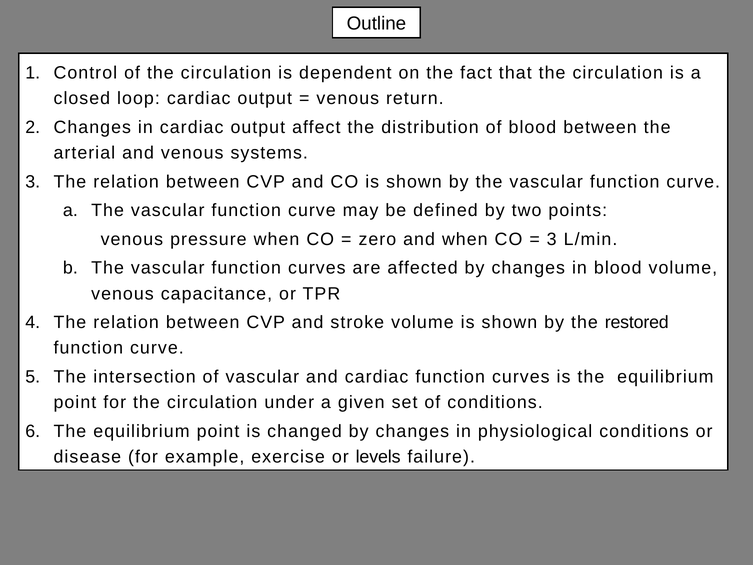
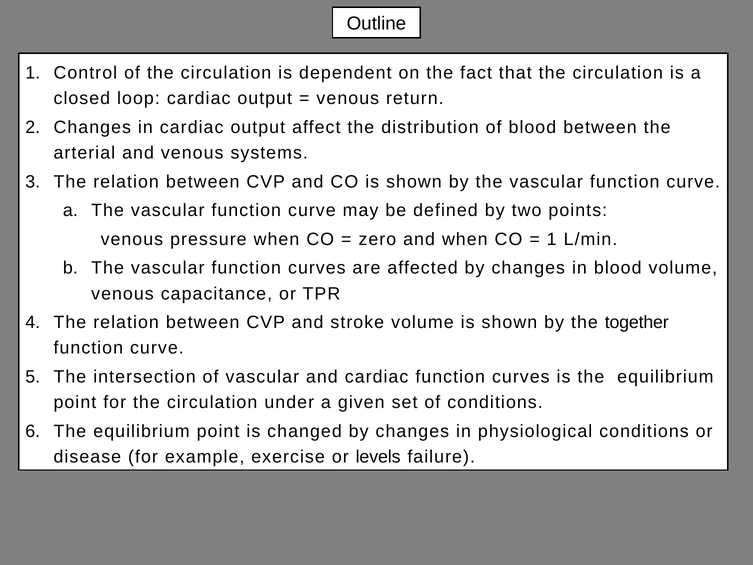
3 at (552, 239): 3 -> 1
restored: restored -> together
